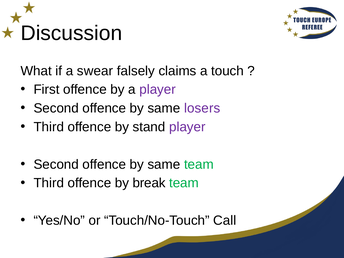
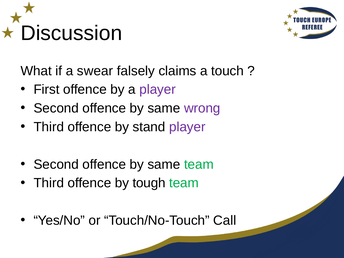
losers: losers -> wrong
break: break -> tough
